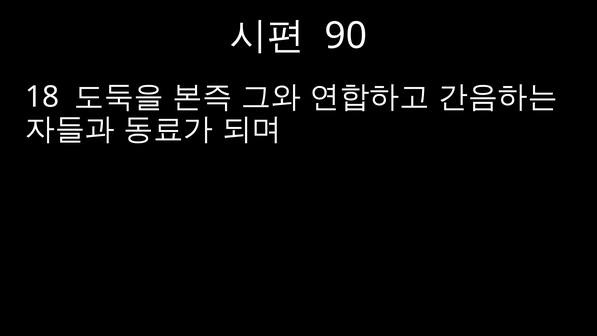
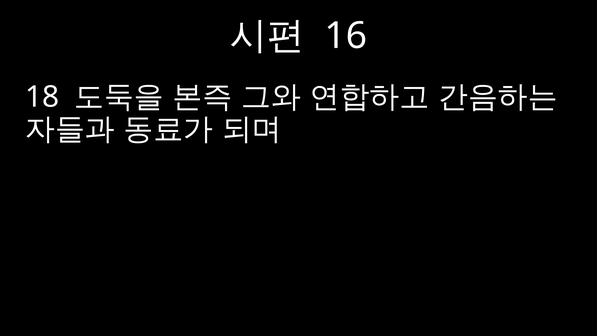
90: 90 -> 16
